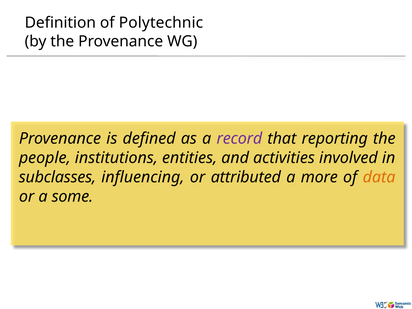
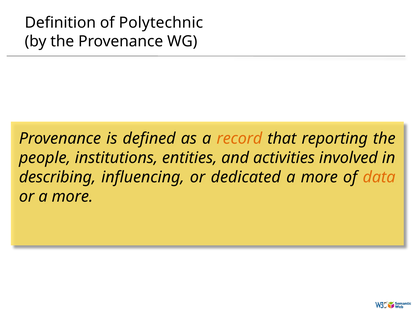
record colour: purple -> orange
subclasses: subclasses -> describing
attributed: attributed -> dedicated
or a some: some -> more
